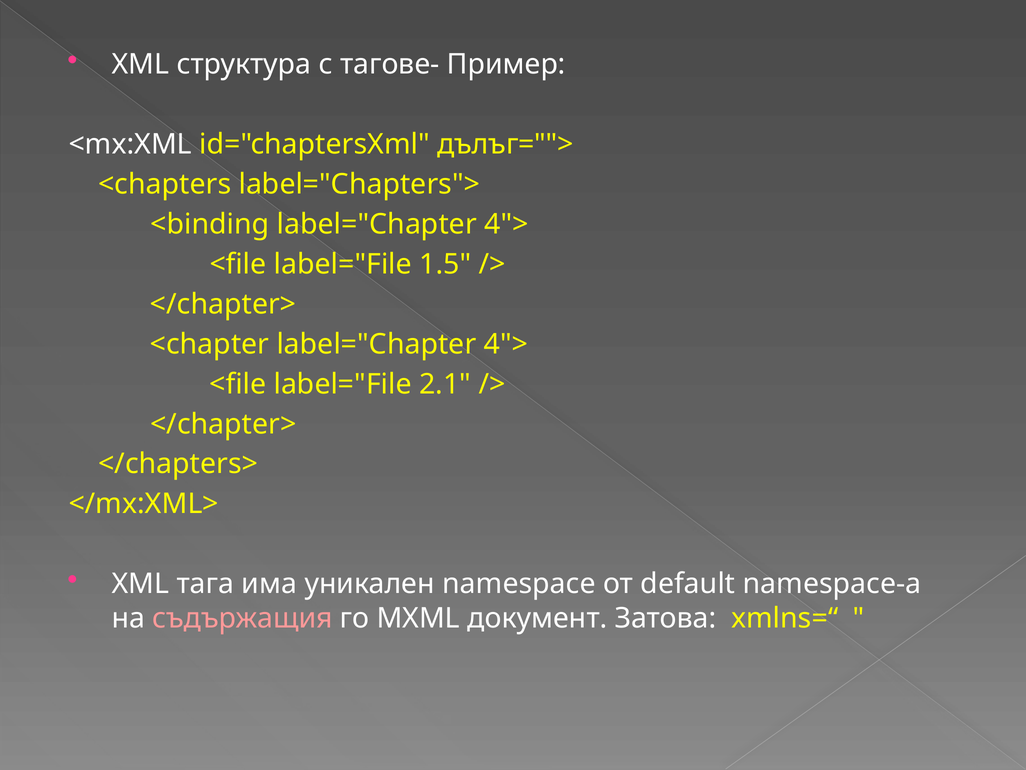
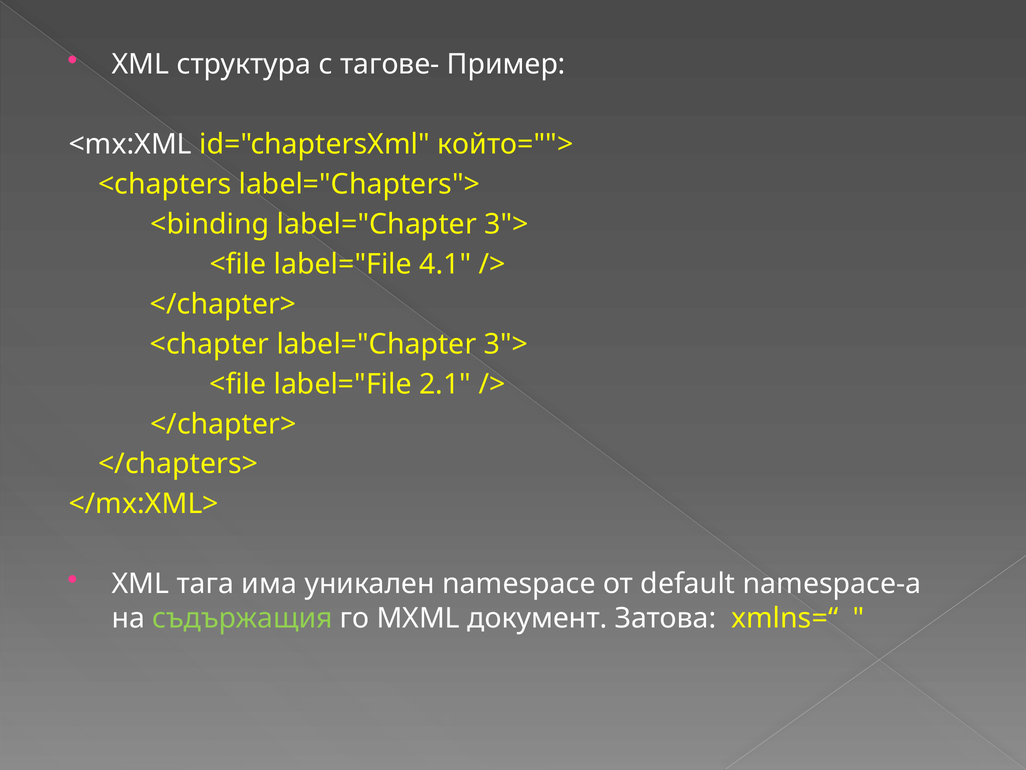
дълъг="">: дълъг=""> -> който="">
4"> at (506, 224): 4"> -> 3">
1.5: 1.5 -> 4.1
<chapter label="Chapter 4">: 4"> -> 3">
съдържащия colour: pink -> light green
